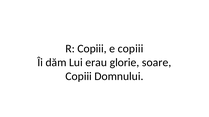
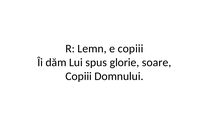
R Copiii: Copiii -> Lemn
erau: erau -> spus
